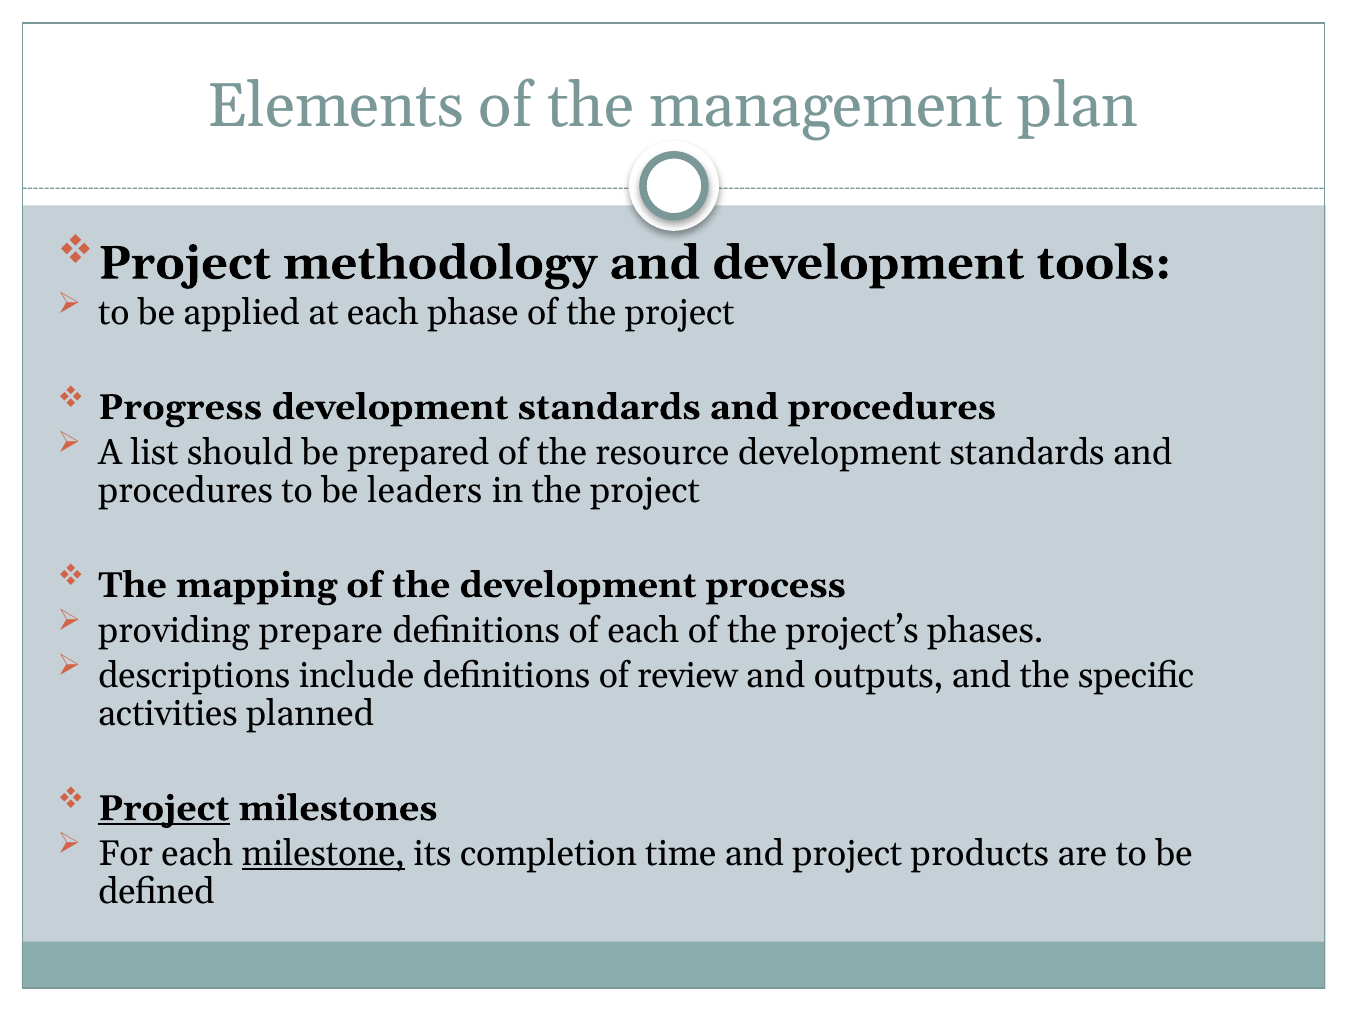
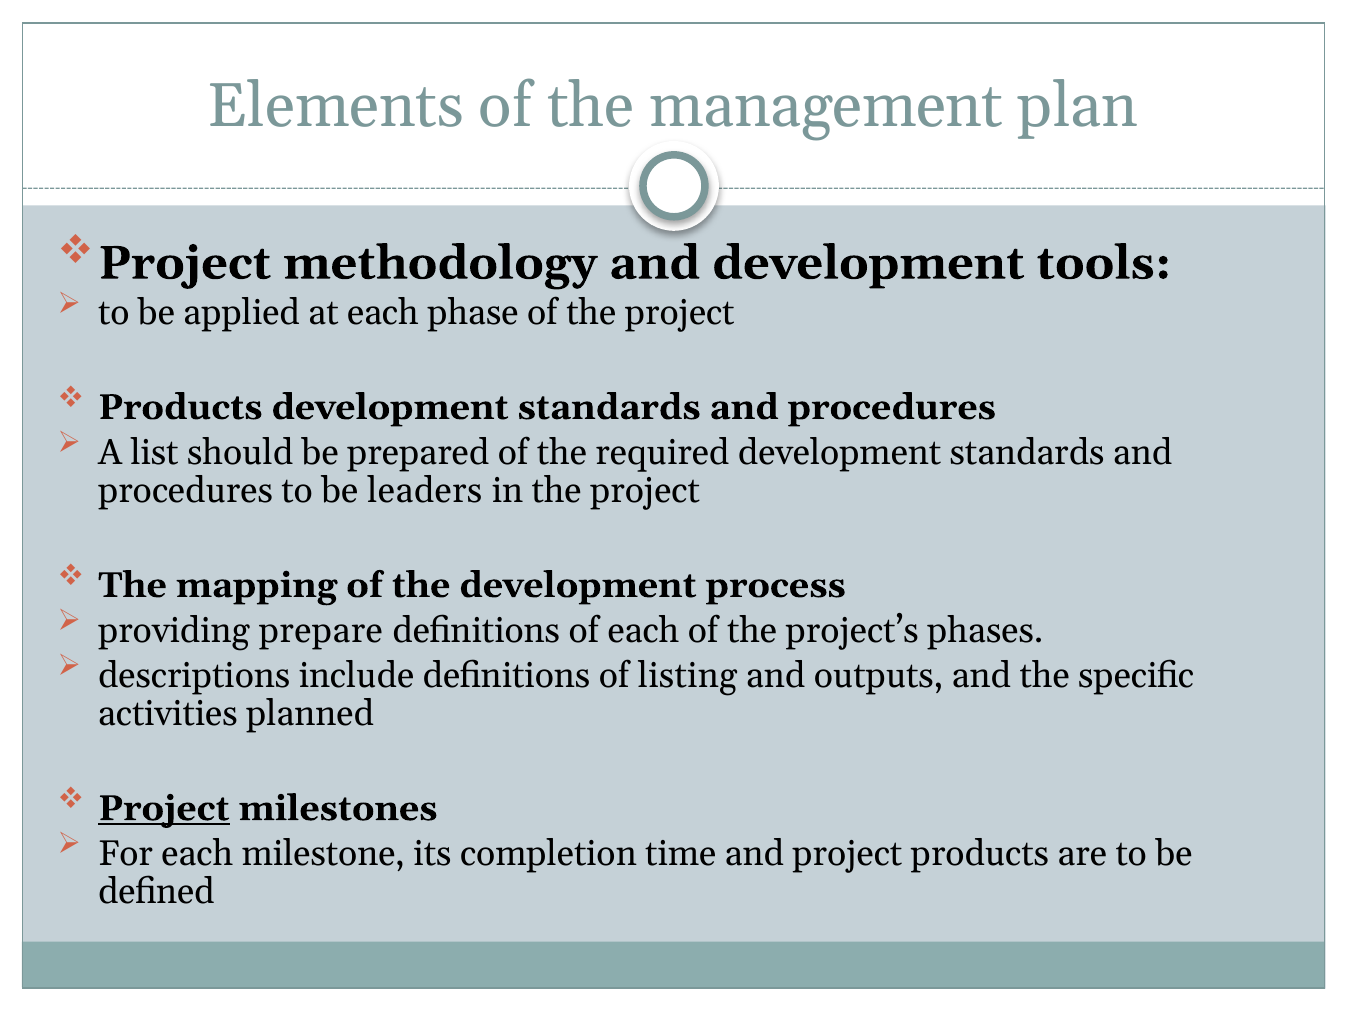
Progress at (180, 407): Progress -> Products
resource: resource -> required
review: review -> listing
milestone underline: present -> none
